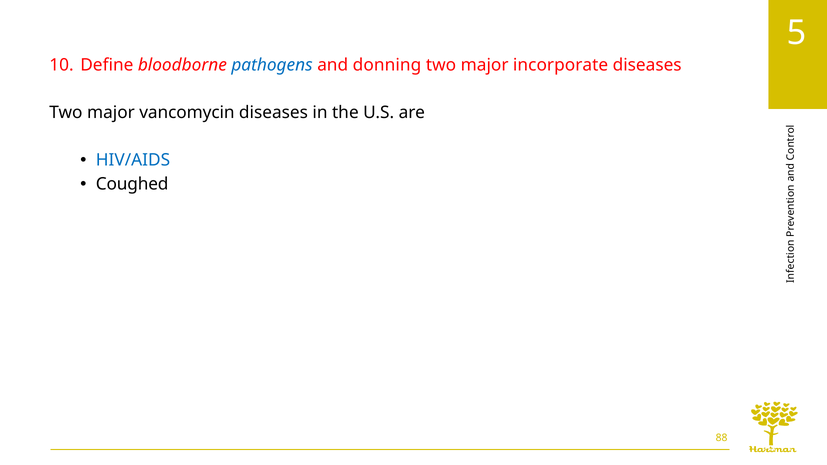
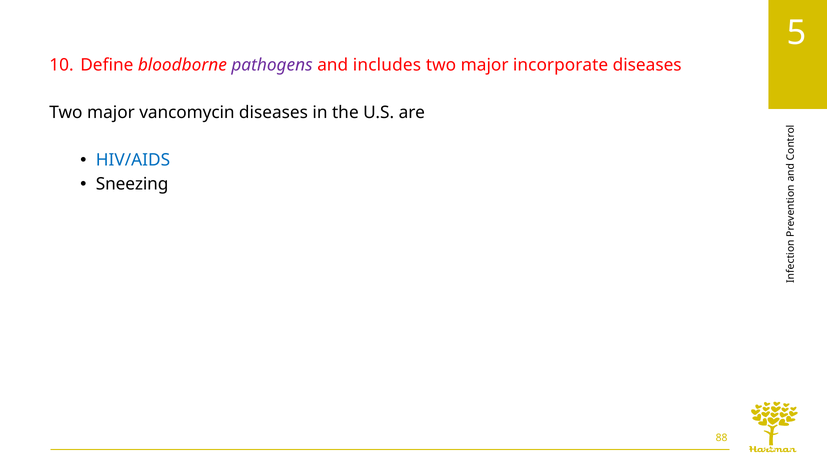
pathogens colour: blue -> purple
donning: donning -> includes
Coughed: Coughed -> Sneezing
